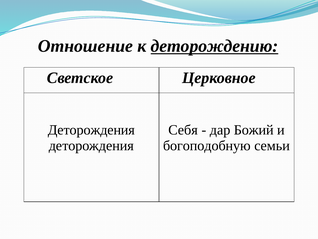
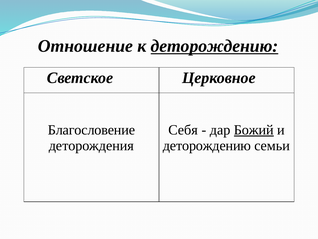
Деторождения at (91, 130): Деторождения -> Благословение
Божий underline: none -> present
богоподобную at (207, 145): богоподобную -> деторождению
